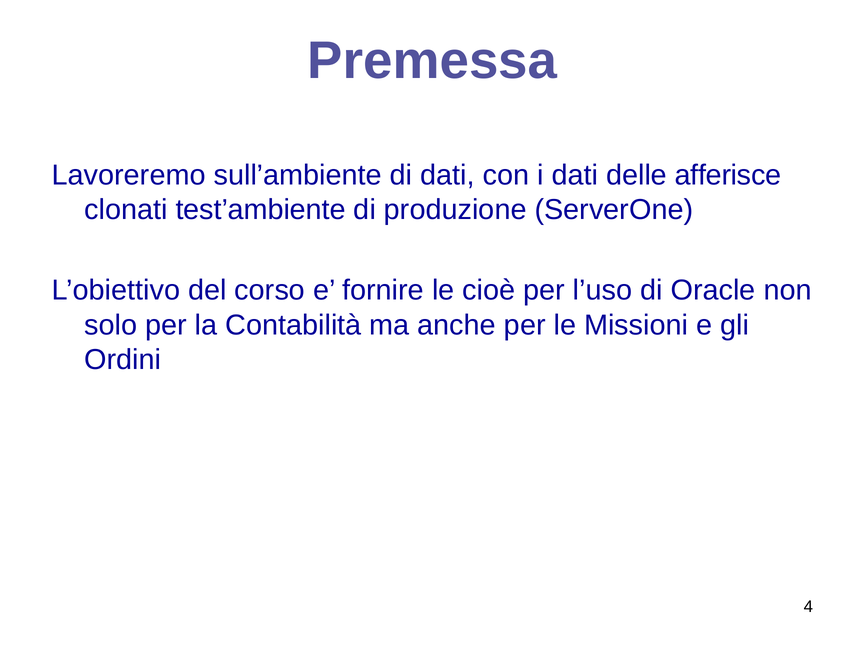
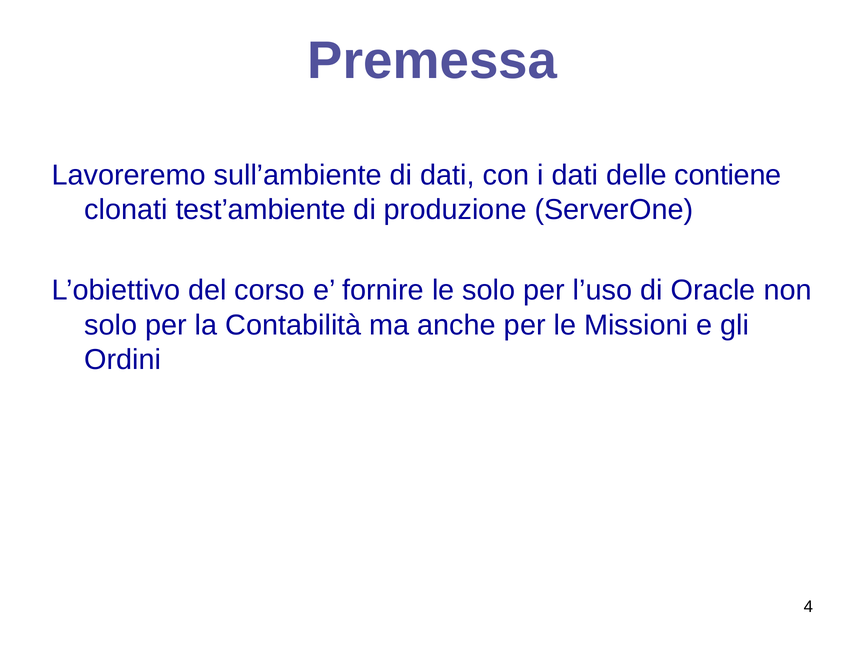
afferisce: afferisce -> contiene
le cioè: cioè -> solo
